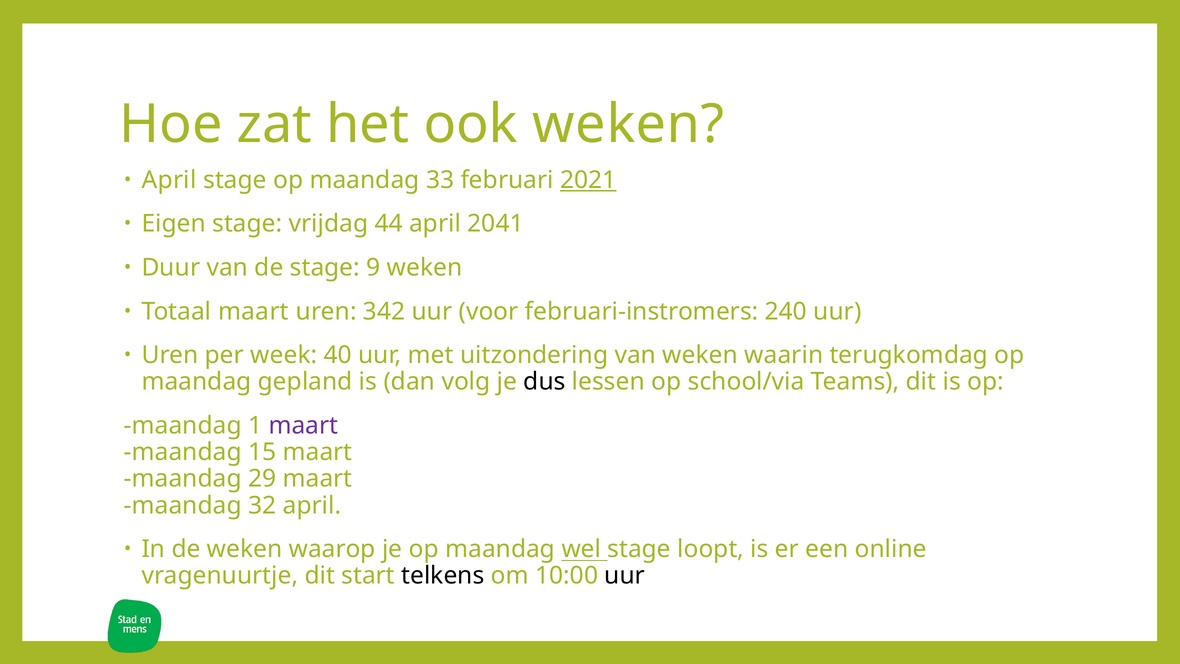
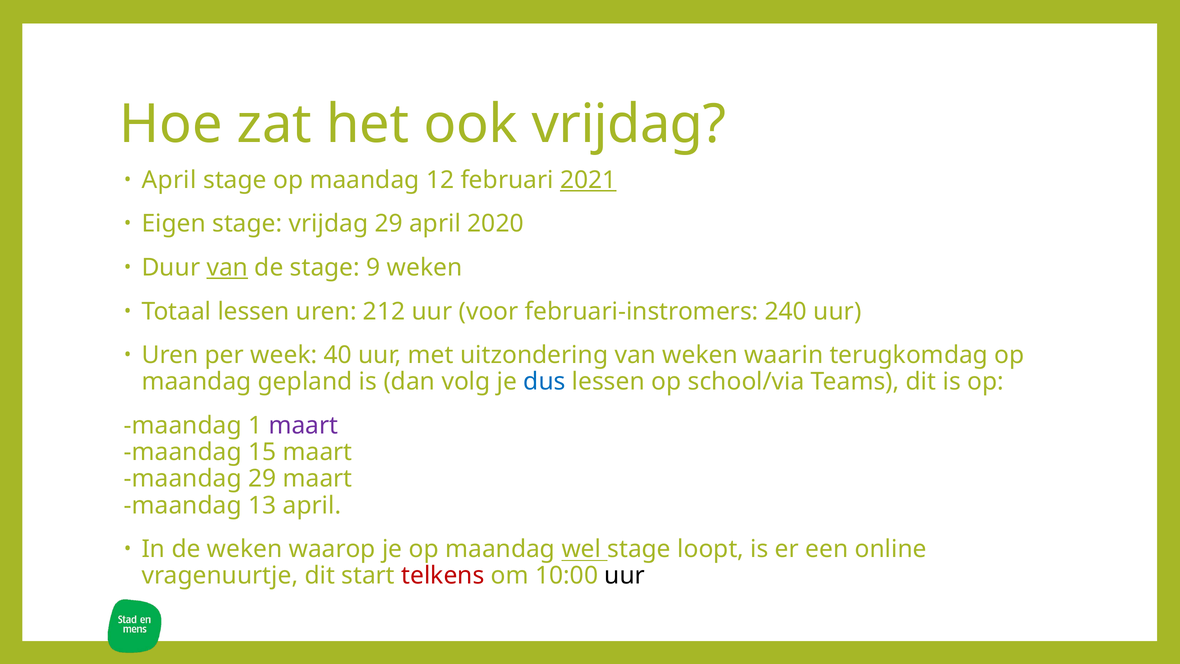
ook weken: weken -> vrijdag
33: 33 -> 12
vrijdag 44: 44 -> 29
2041: 2041 -> 2020
van at (227, 268) underline: none -> present
Totaal maart: maart -> lessen
342: 342 -> 212
dus colour: black -> blue
32: 32 -> 13
telkens colour: black -> red
